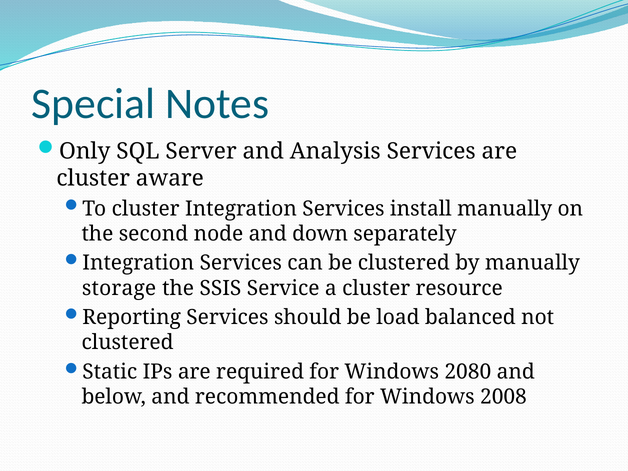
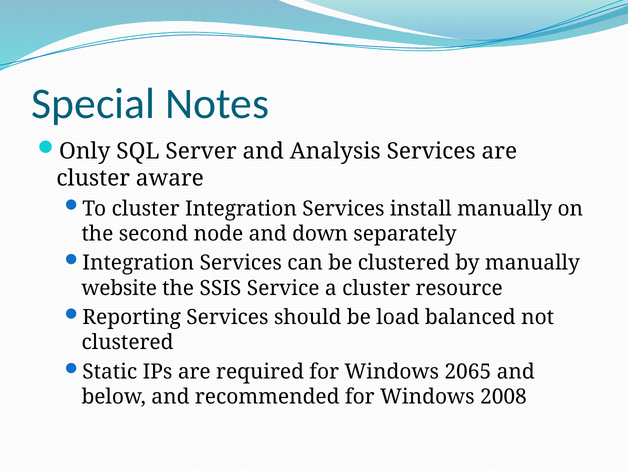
storage: storage -> website
2080: 2080 -> 2065
